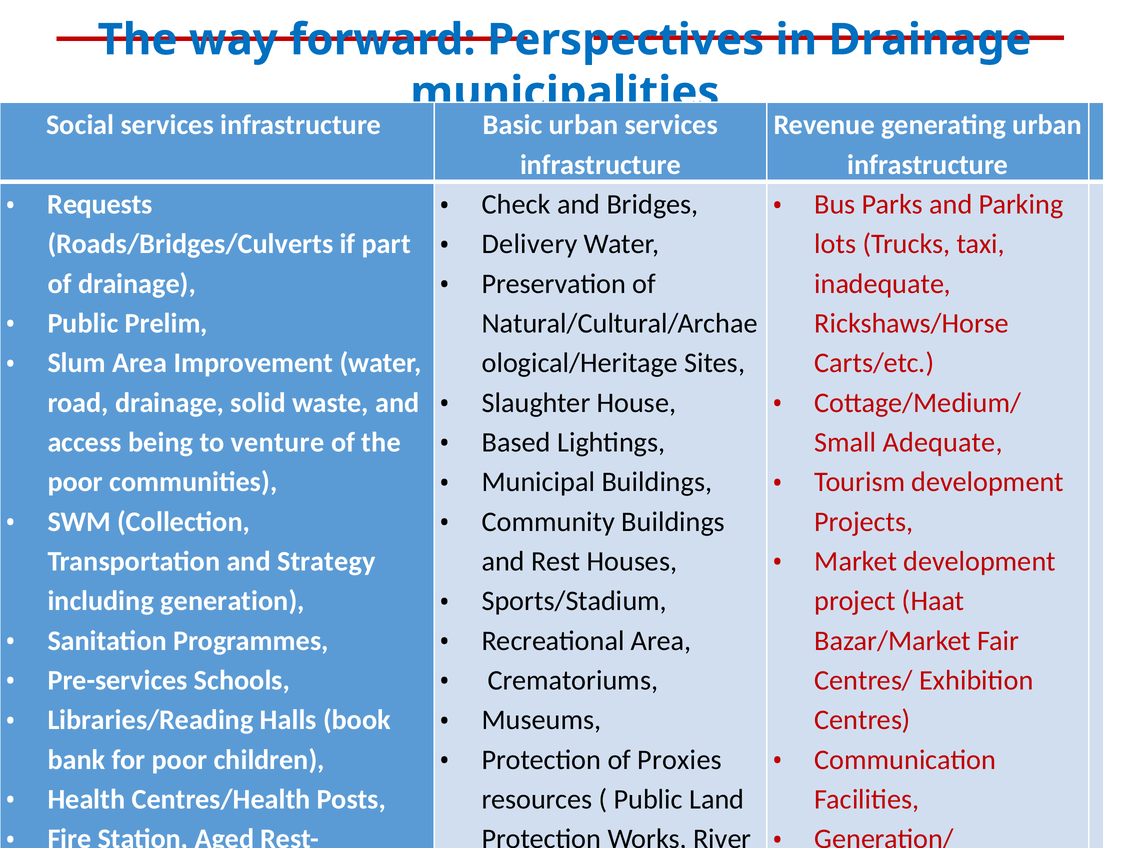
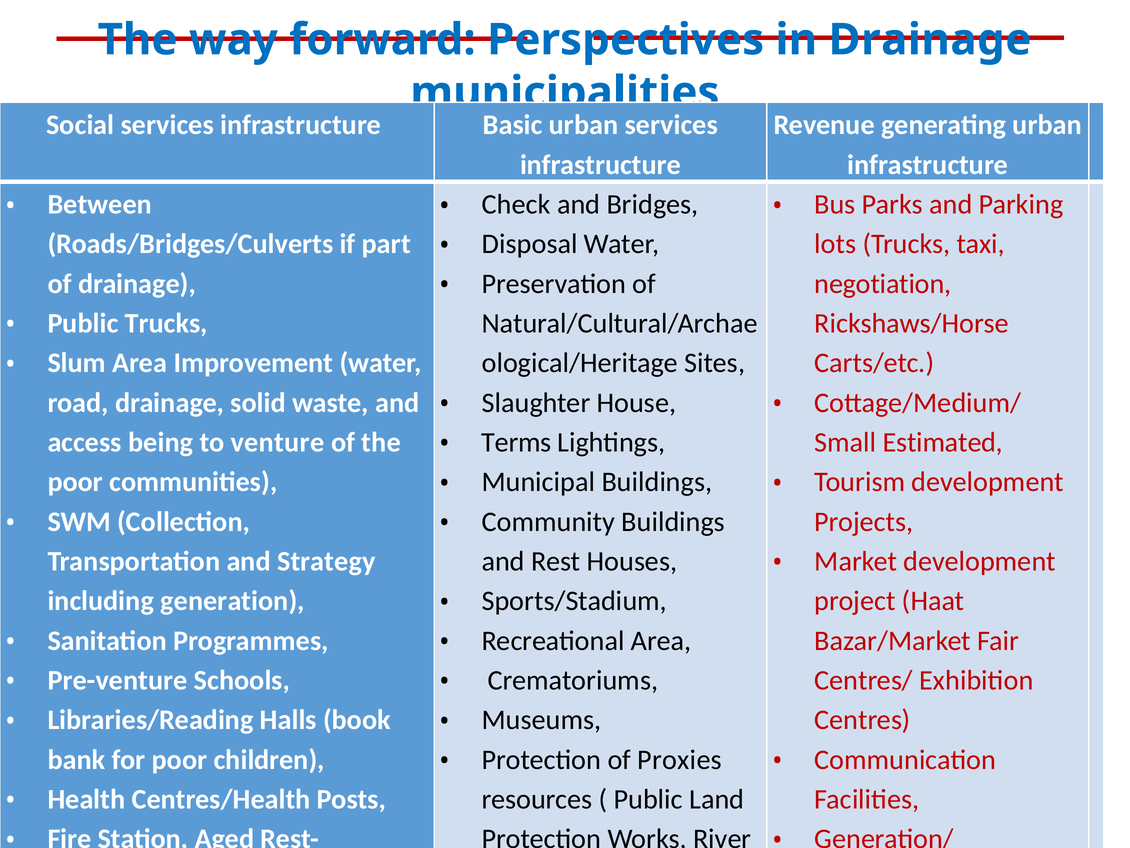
Requests: Requests -> Between
Delivery: Delivery -> Disposal
inadequate: inadequate -> negotiation
Public Prelim: Prelim -> Trucks
Adequate: Adequate -> Estimated
Based at (516, 442): Based -> Terms
Pre-services: Pre-services -> Pre-venture
